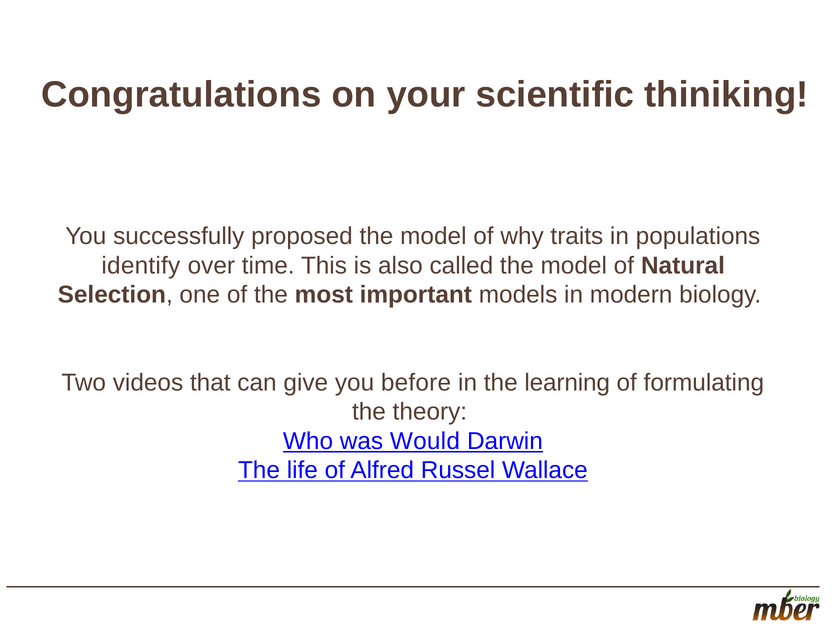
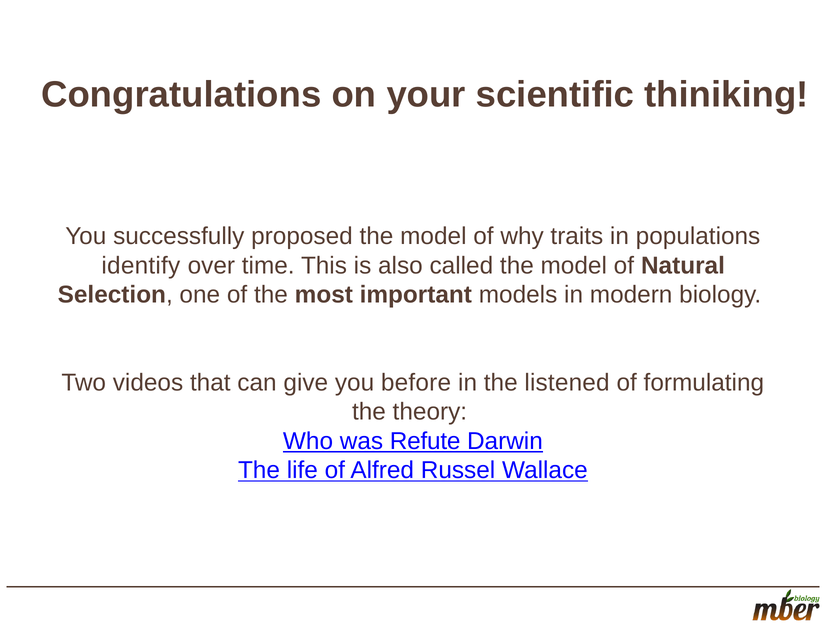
learning: learning -> listened
Would: Would -> Refute
